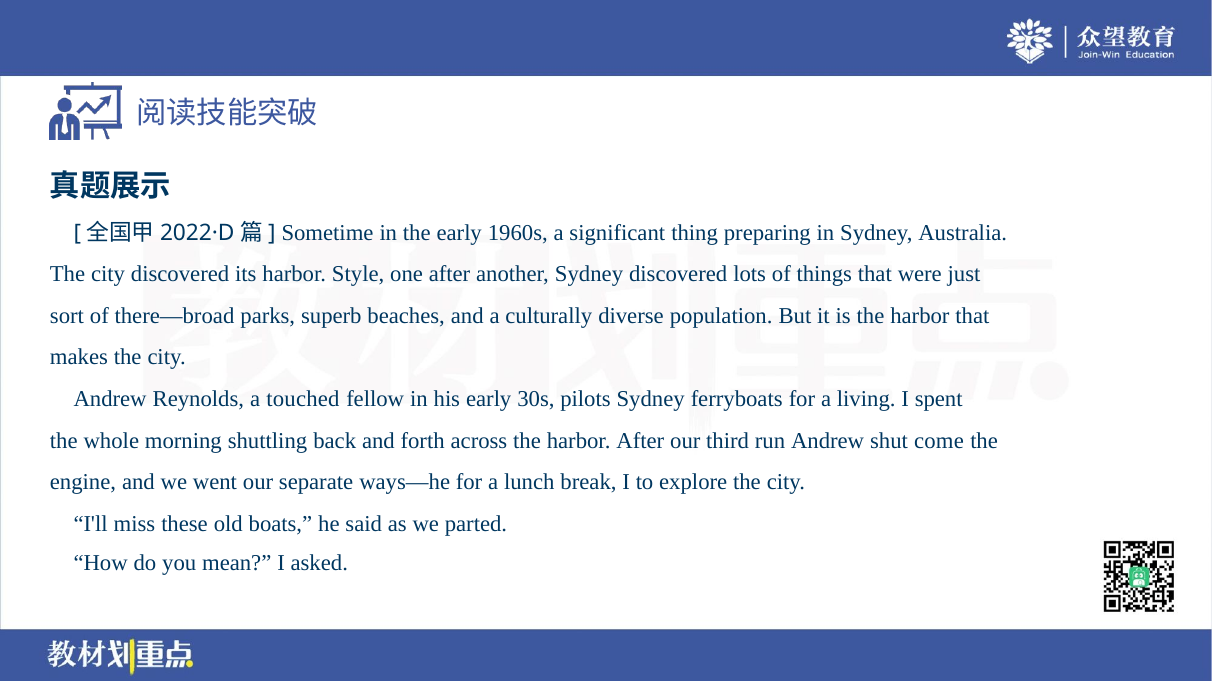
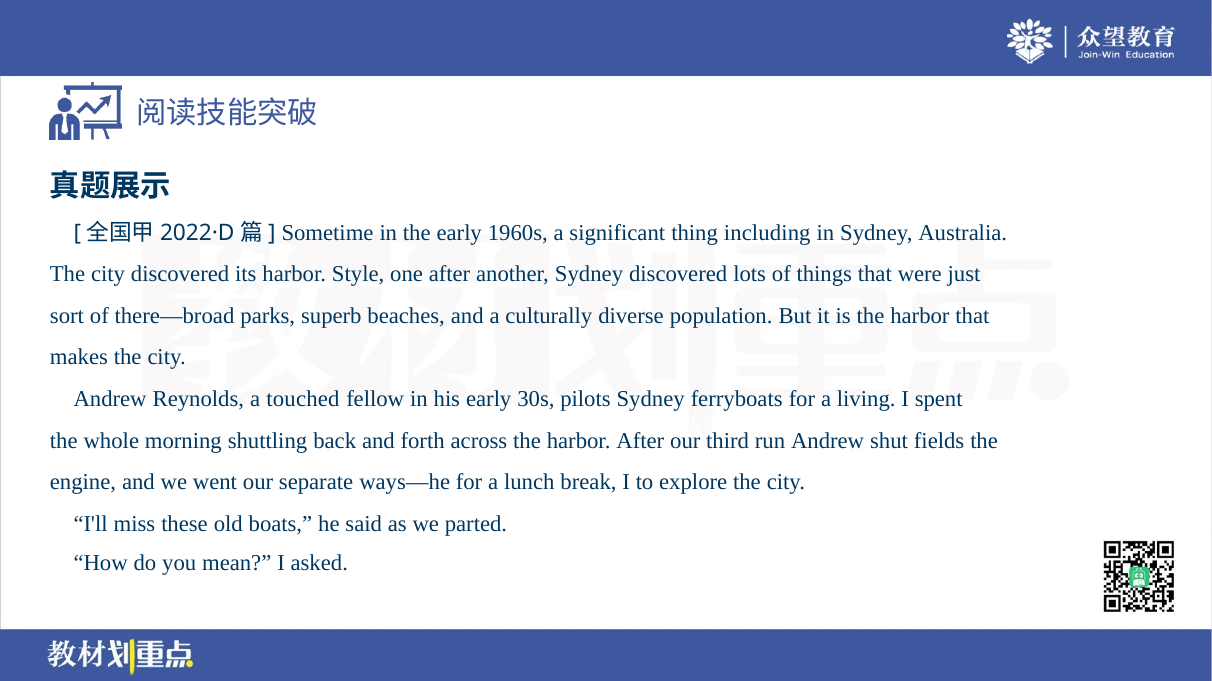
preparing: preparing -> including
come: come -> fields
